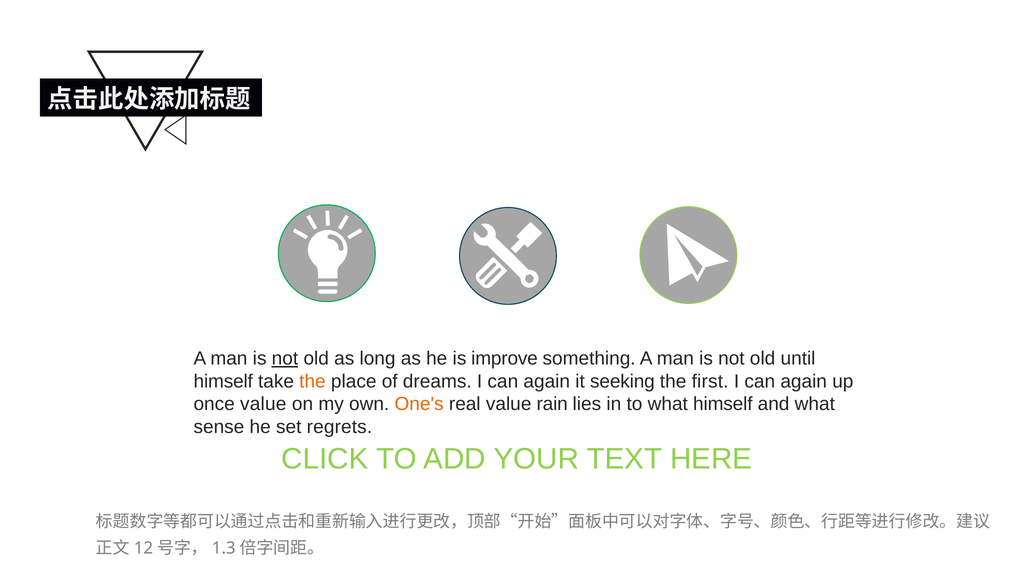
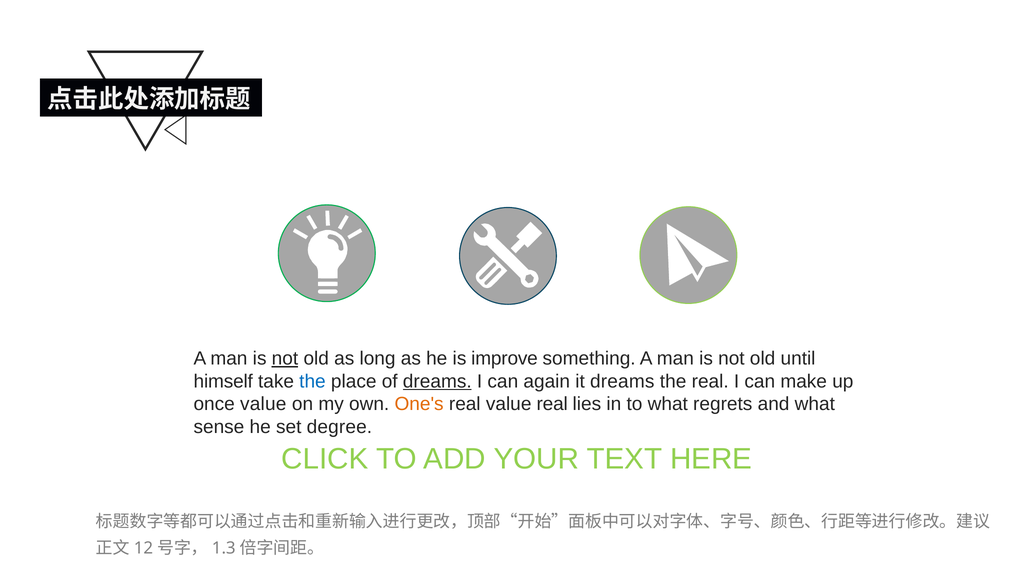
the at (312, 382) colour: orange -> blue
dreams at (437, 382) underline: none -> present
it seeking: seeking -> dreams
the first: first -> real
again at (804, 382): again -> make
value rain: rain -> real
what himself: himself -> regrets
regrets: regrets -> degree
